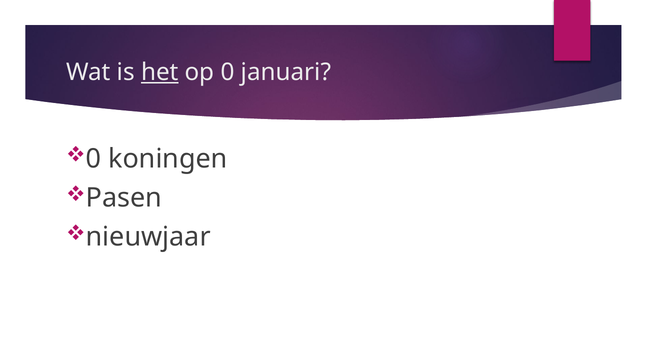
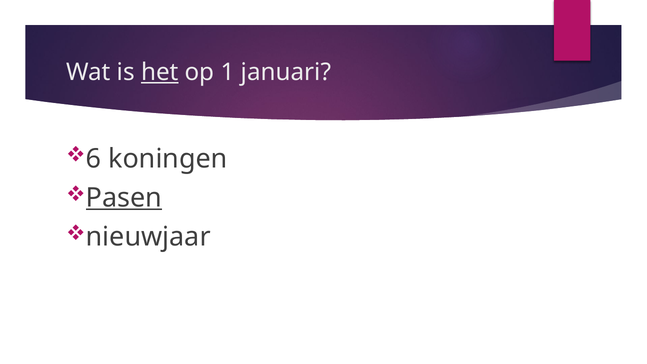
op 0: 0 -> 1
0 at (94, 159): 0 -> 6
Pasen underline: none -> present
